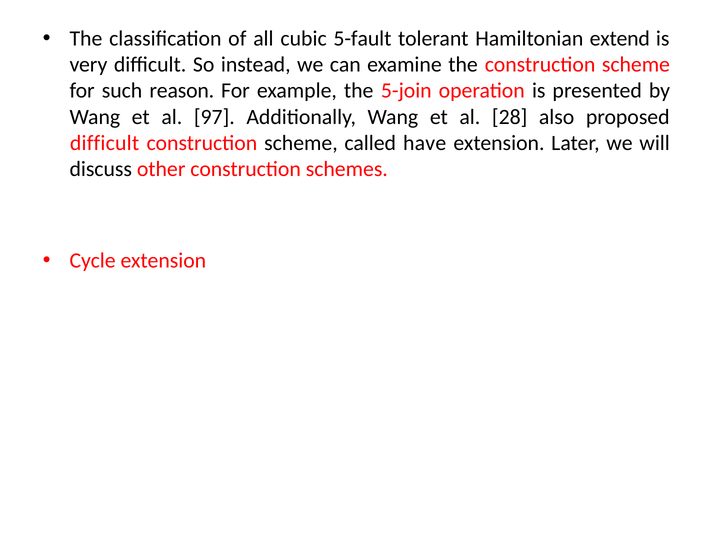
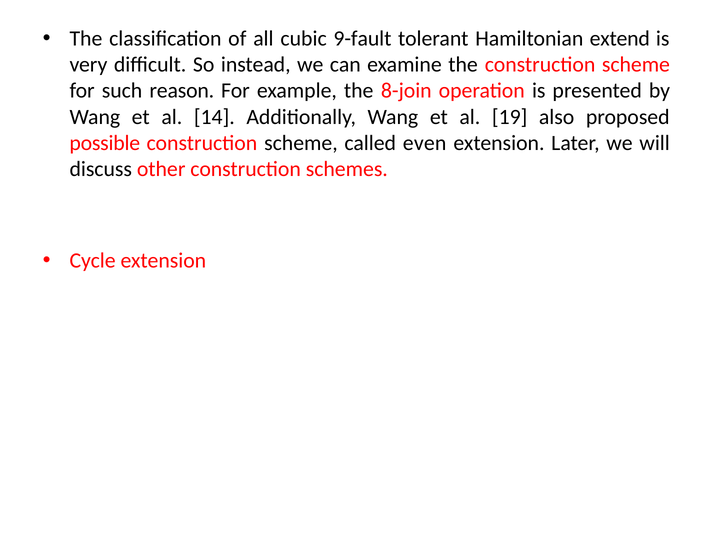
5-fault: 5-fault -> 9-fault
5-join: 5-join -> 8-join
97: 97 -> 14
28: 28 -> 19
difficult at (105, 143): difficult -> possible
have: have -> even
